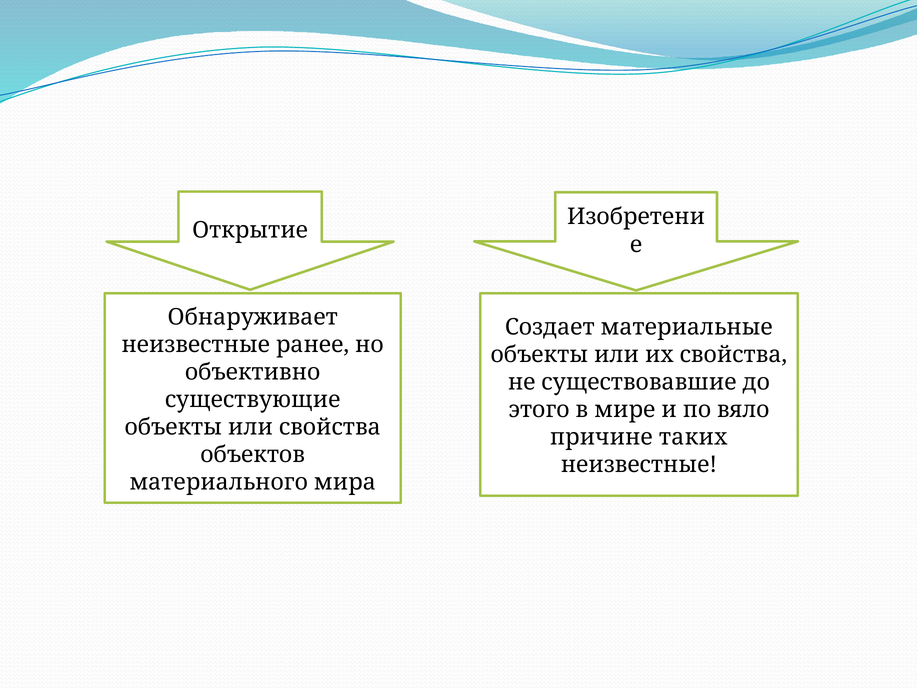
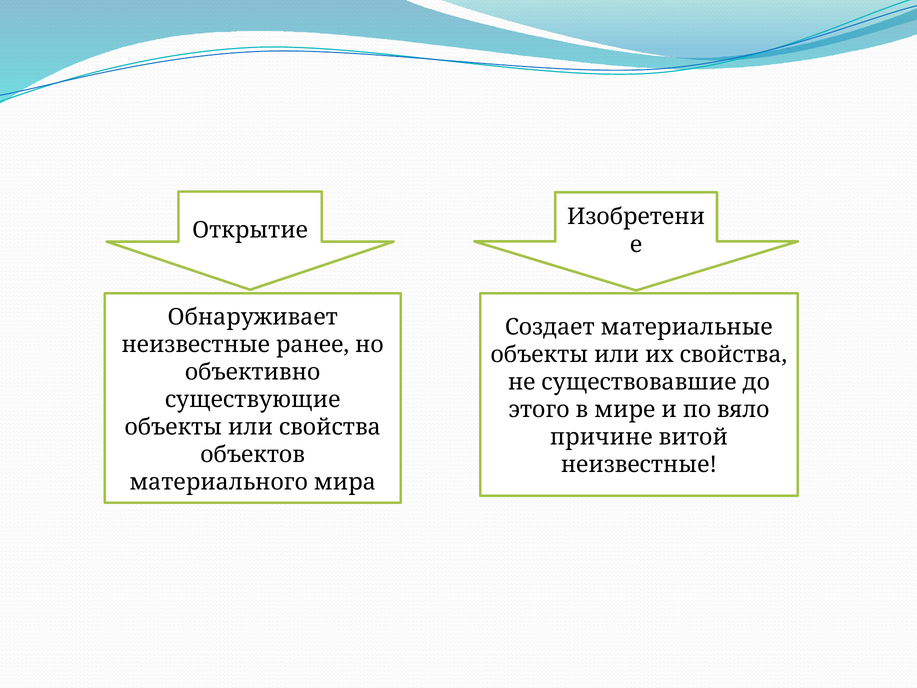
таких: таких -> витой
